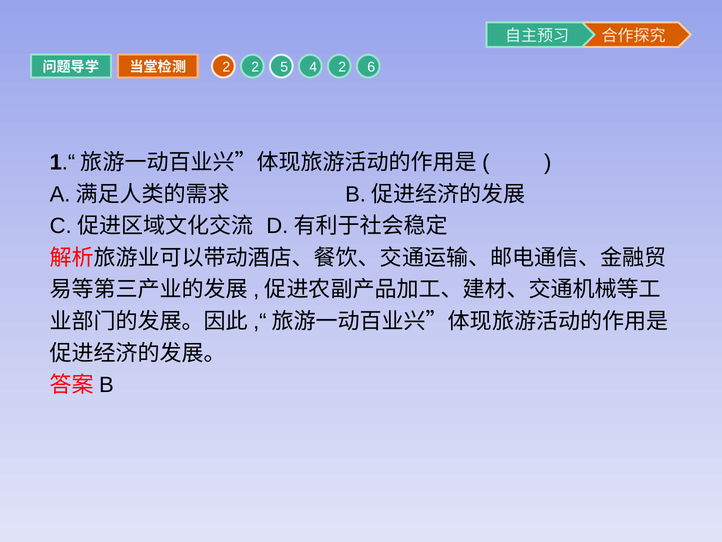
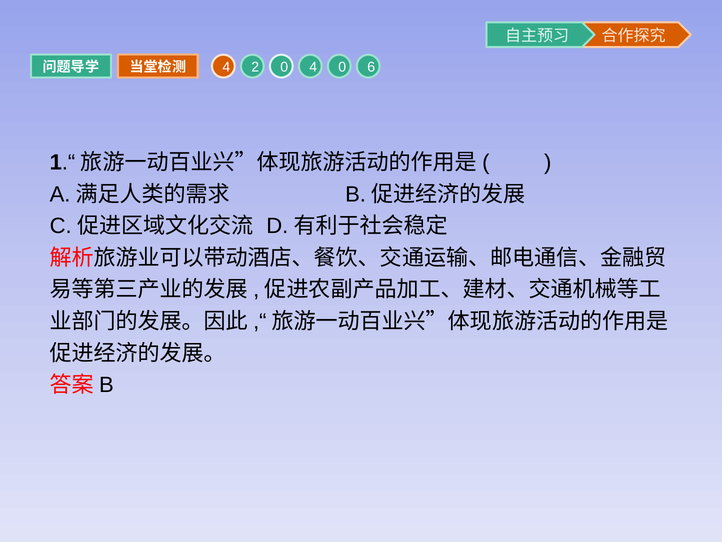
2 at (226, 67): 2 -> 4
2 5: 5 -> 0
4 2: 2 -> 0
